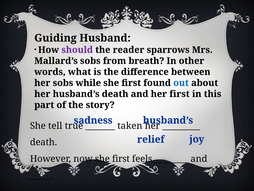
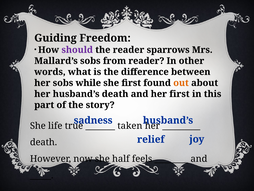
Husband: Husband -> Freedom
from breath: breath -> reader
out colour: blue -> orange
tell: tell -> life
now she first: first -> half
